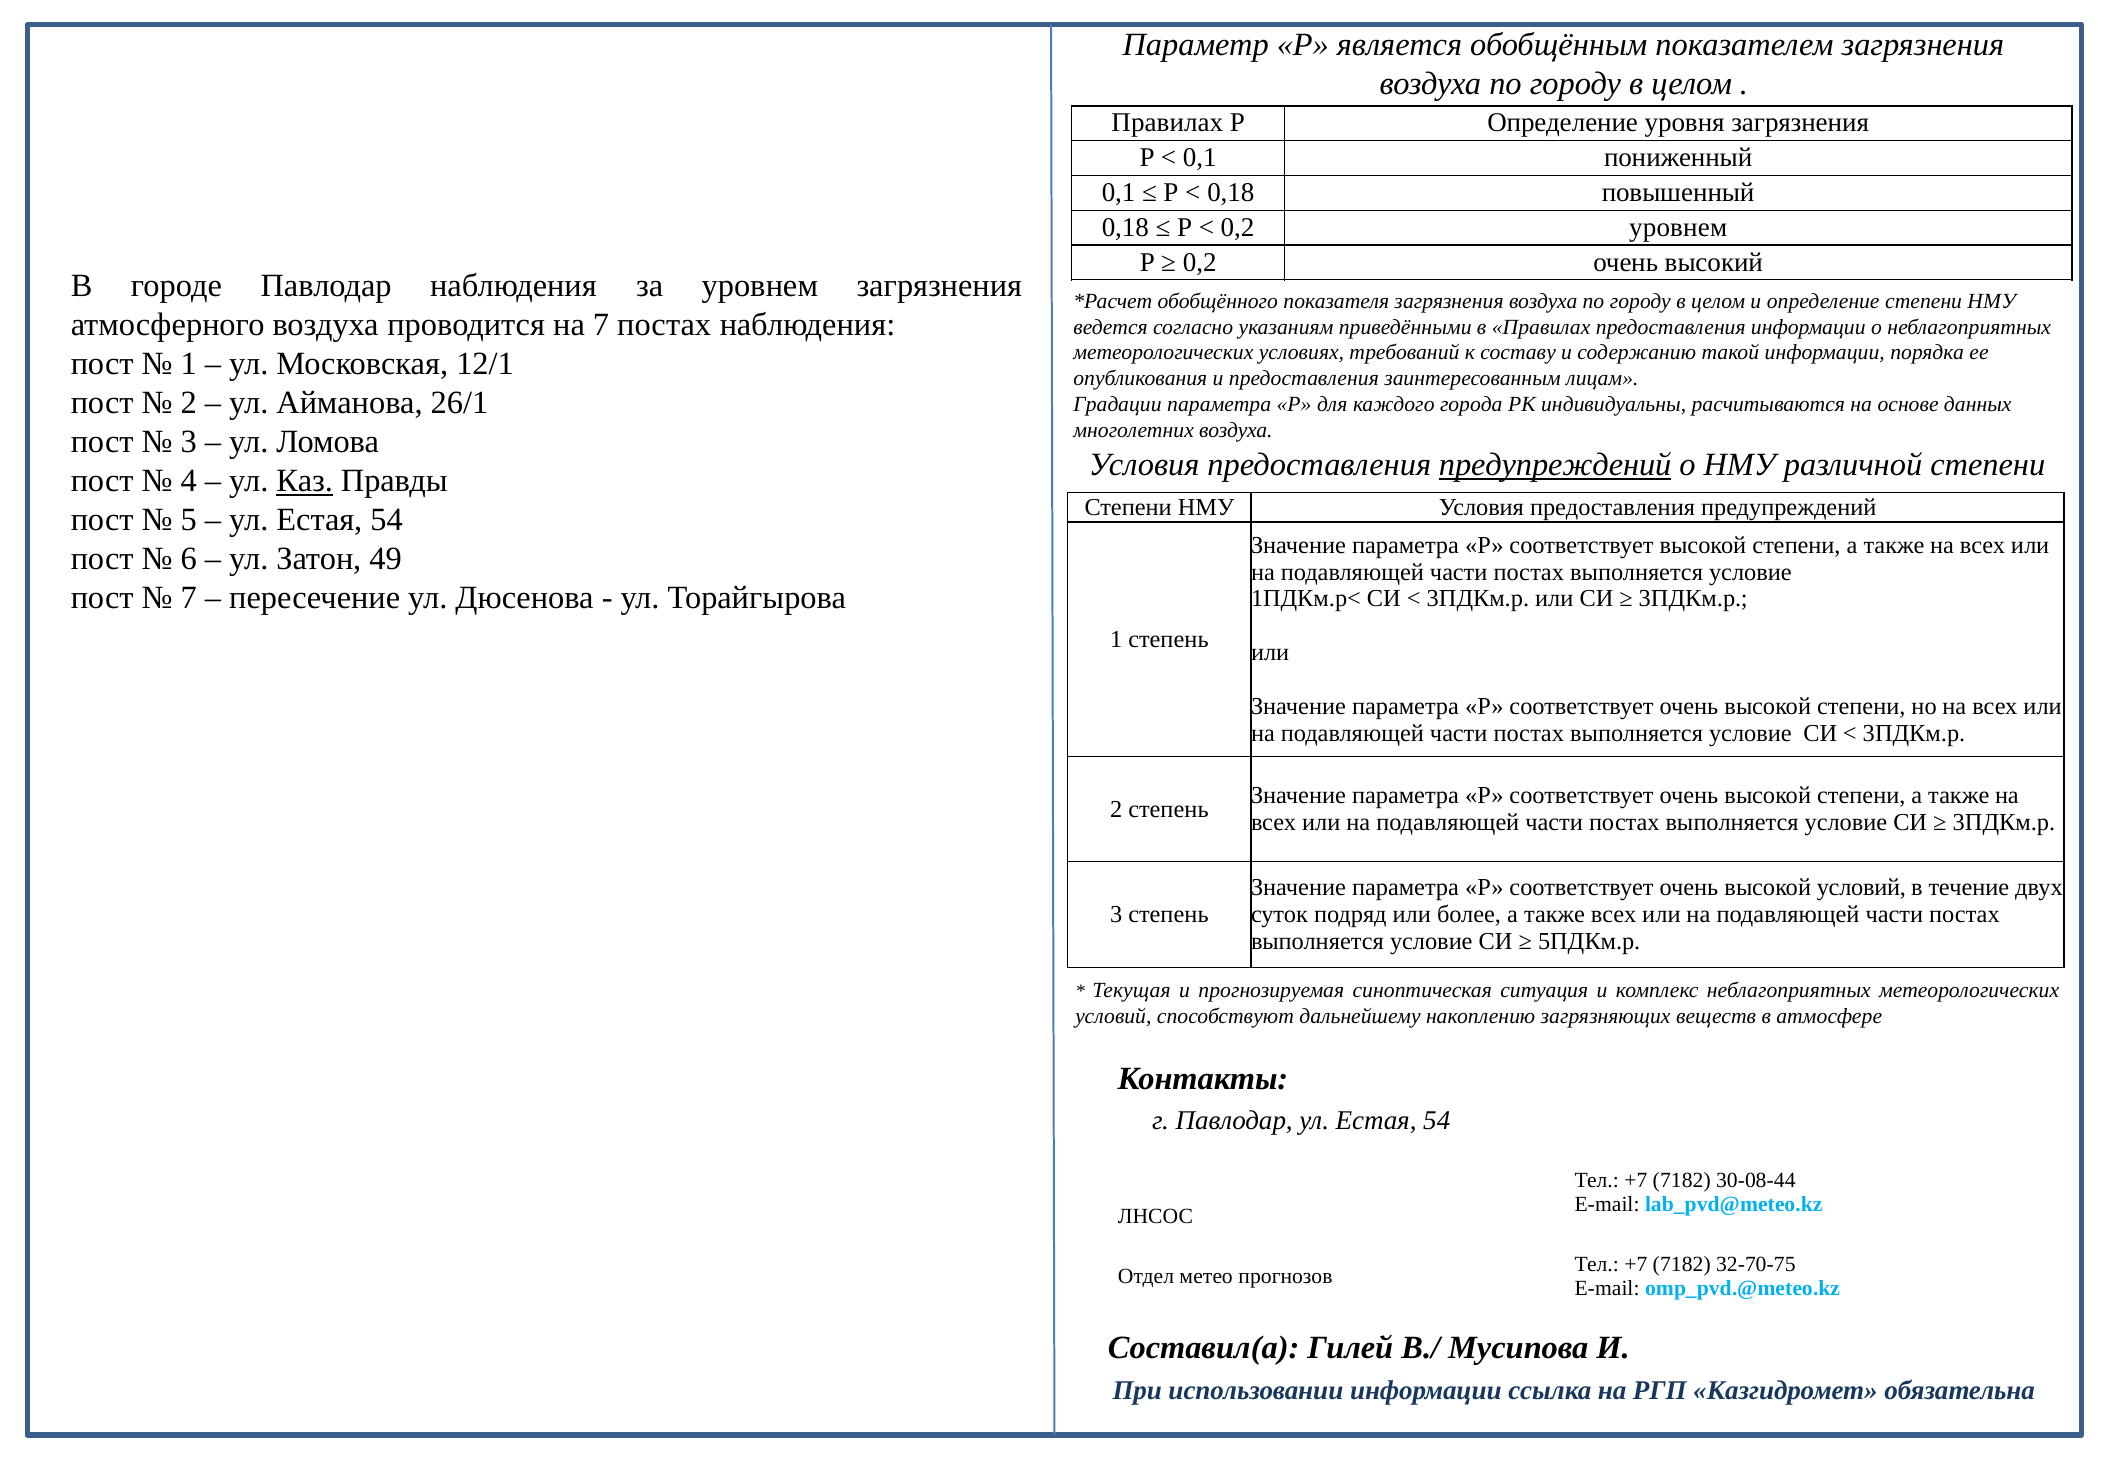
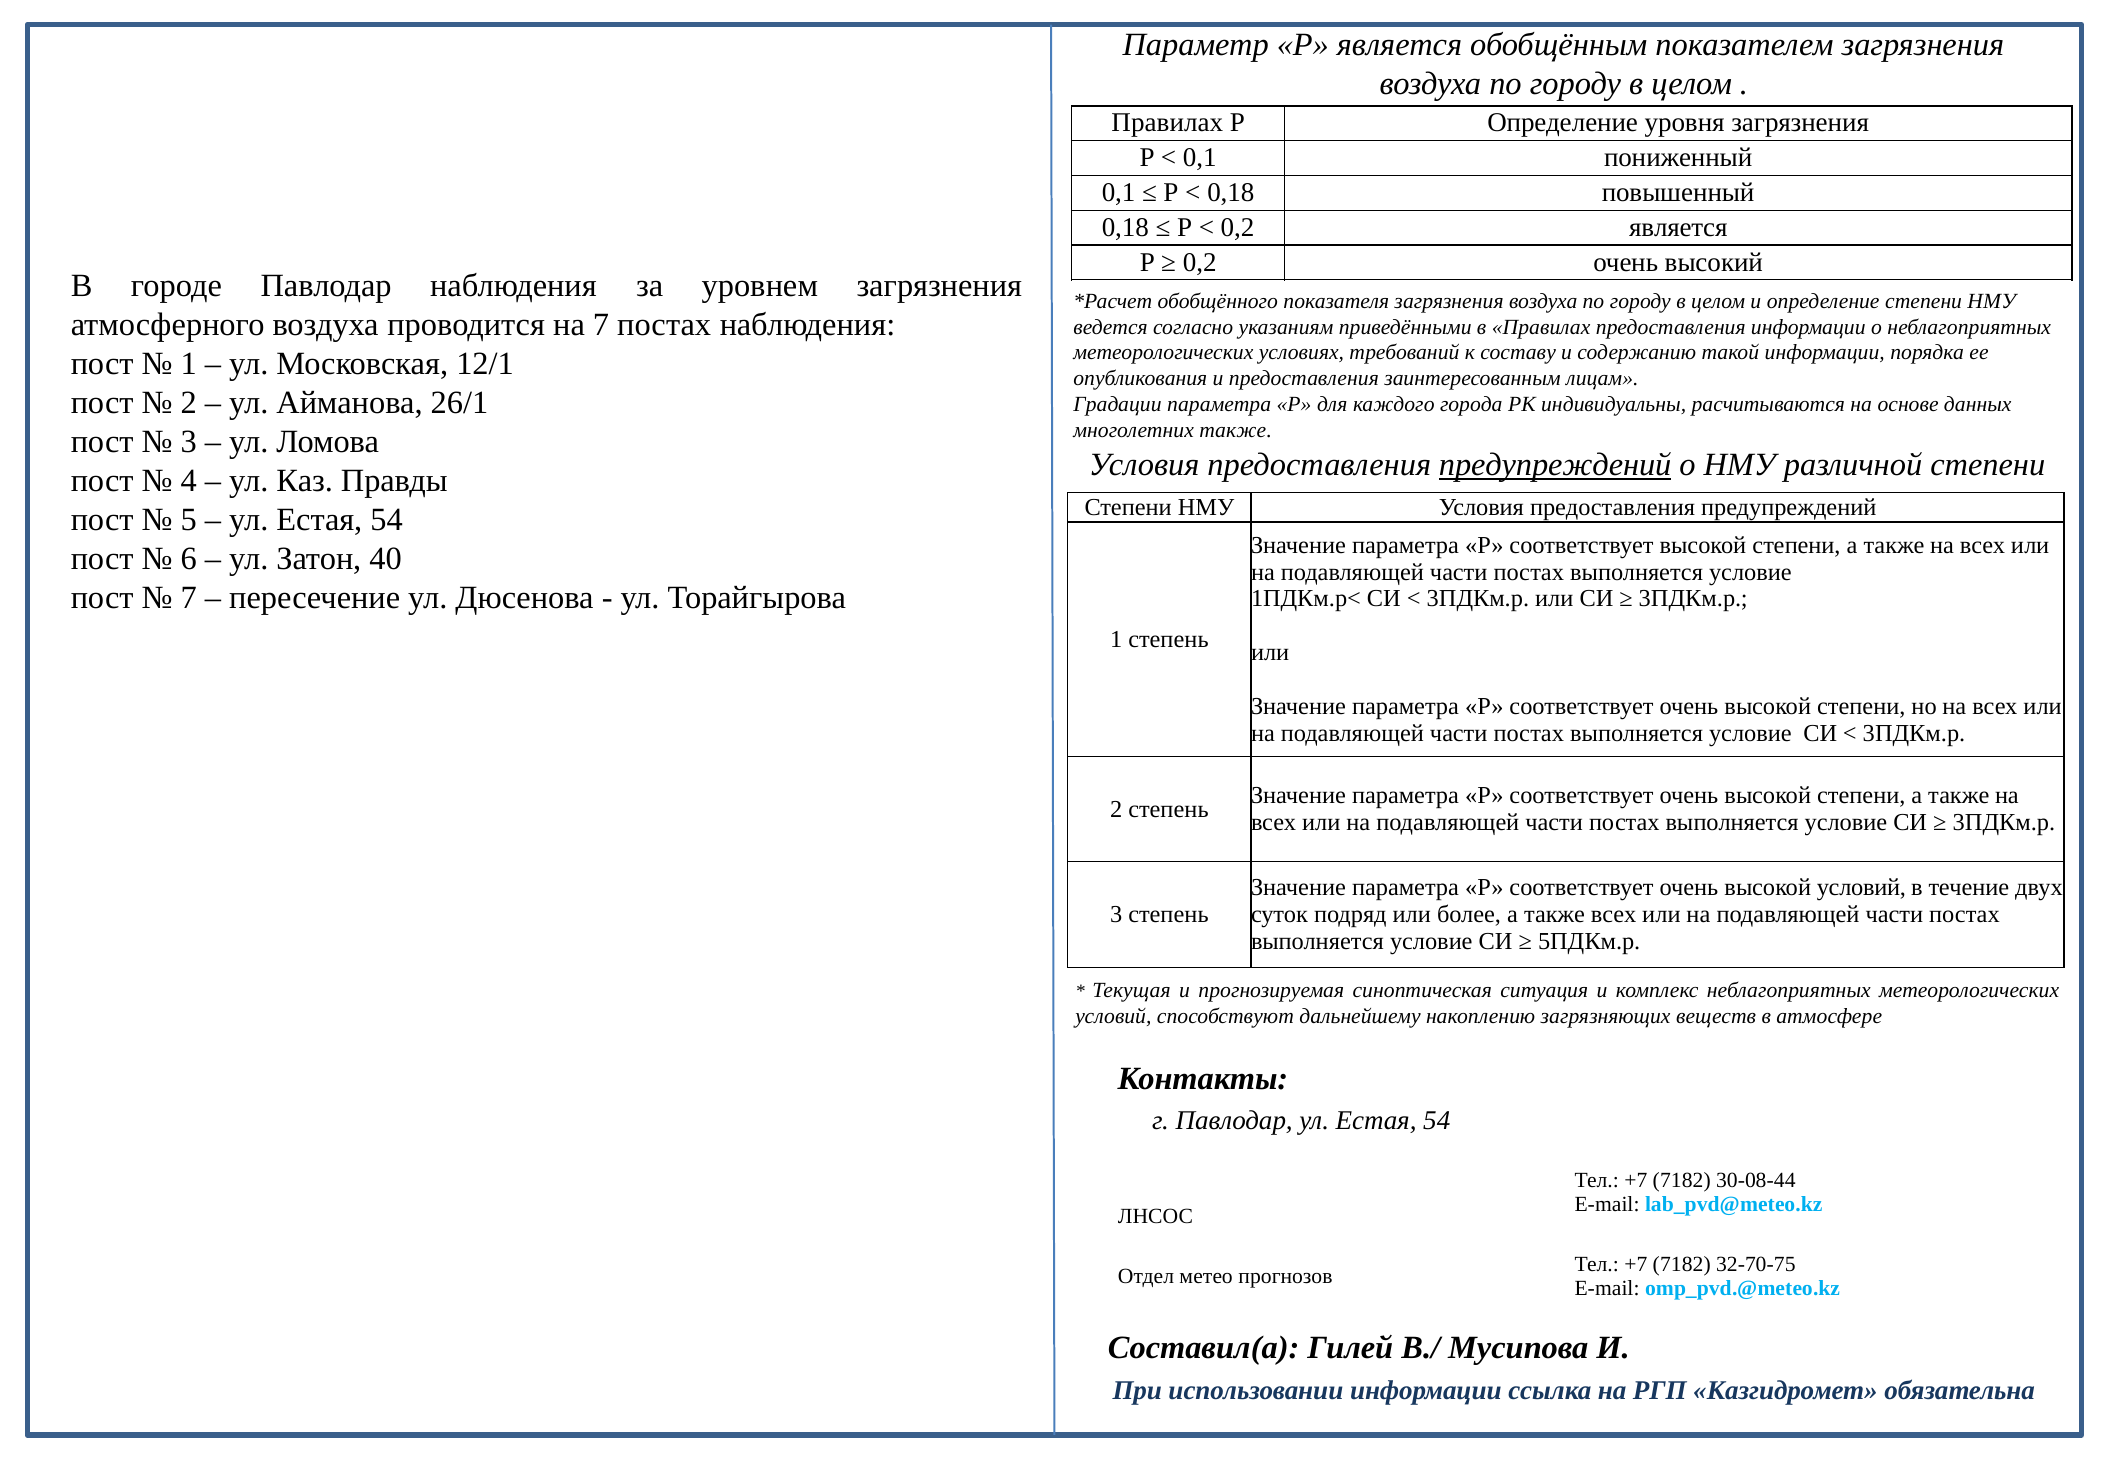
0,2 уровнем: уровнем -> является
многолетних воздуха: воздуха -> также
Каз underline: present -> none
49: 49 -> 40
